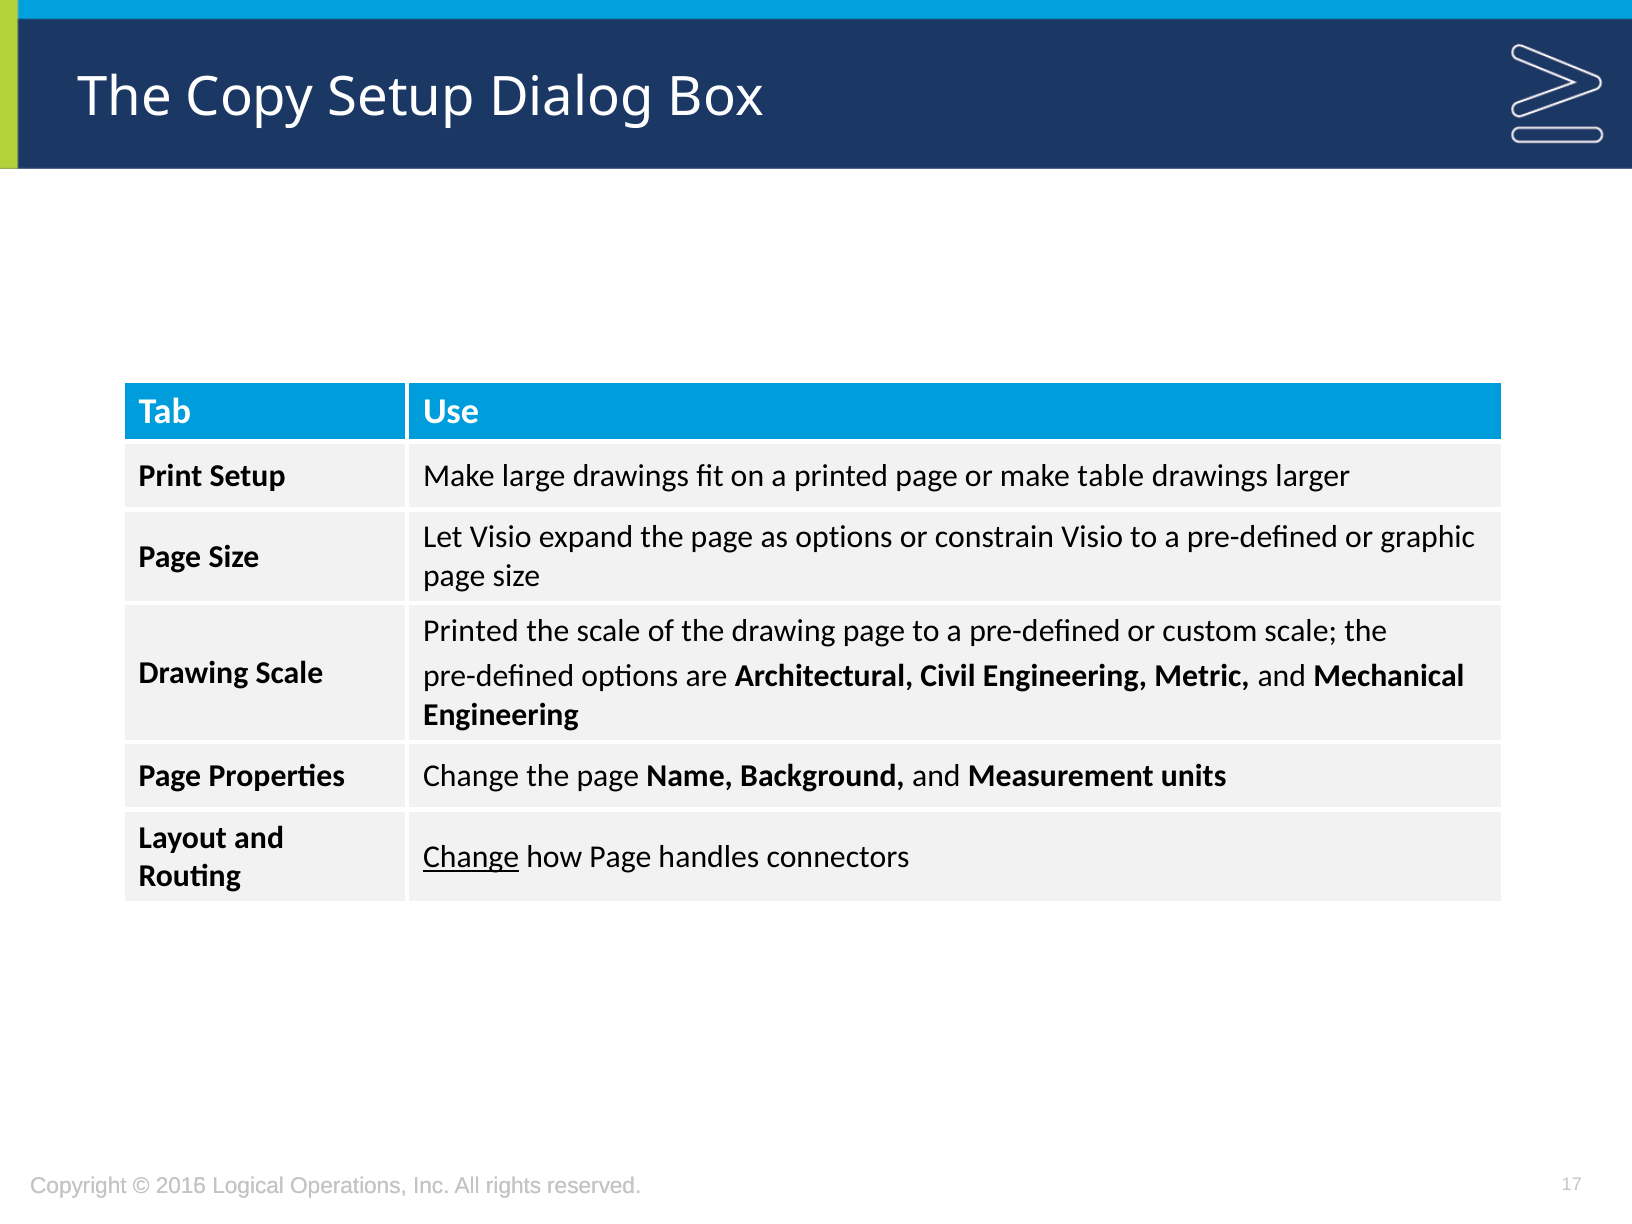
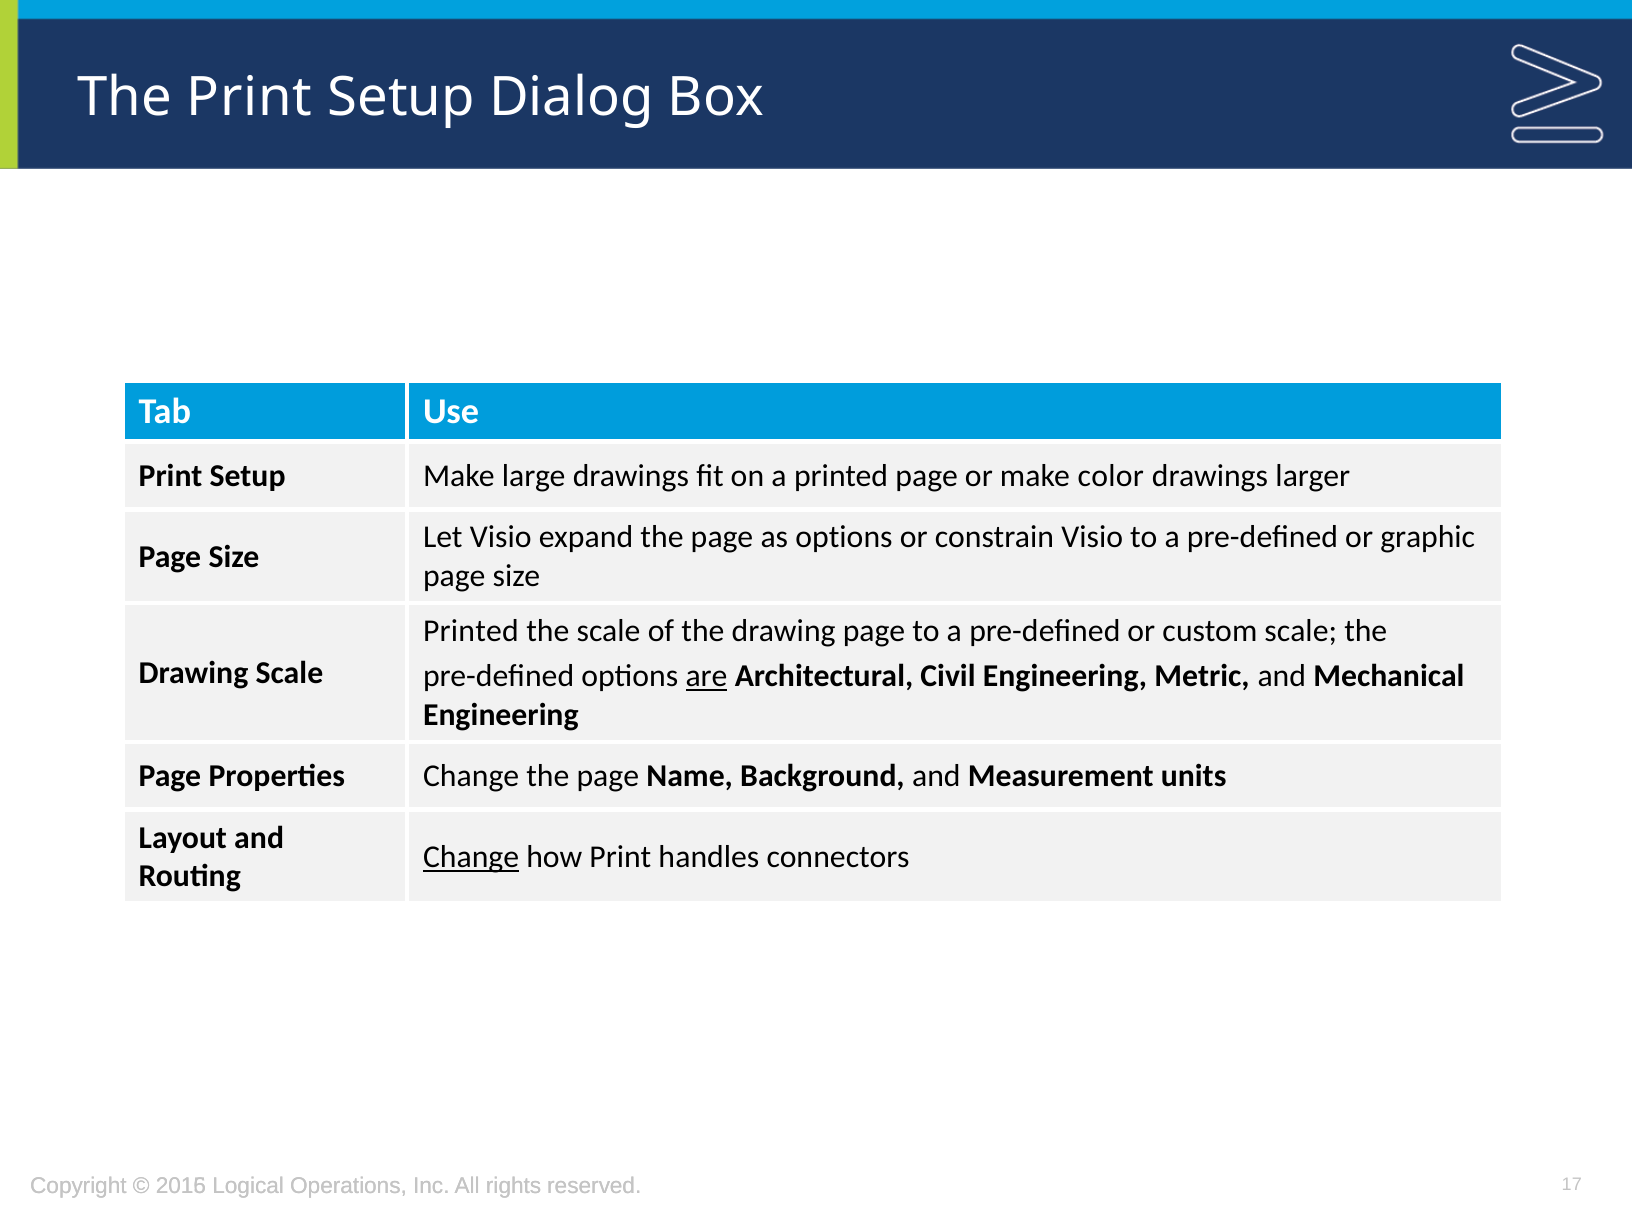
The Copy: Copy -> Print
table: table -> color
are underline: none -> present
how Page: Page -> Print
